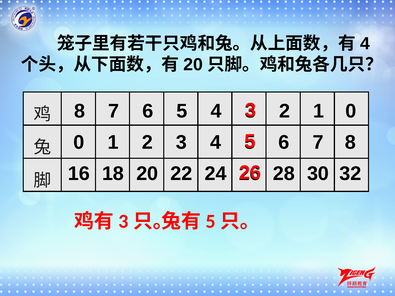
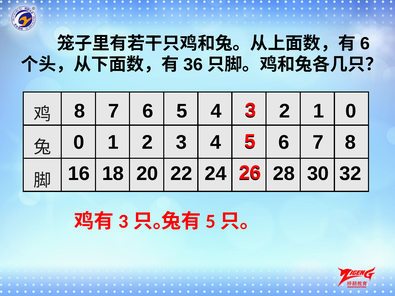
4 at (365, 44): 4 -> 6
20 at (193, 65): 20 -> 36
